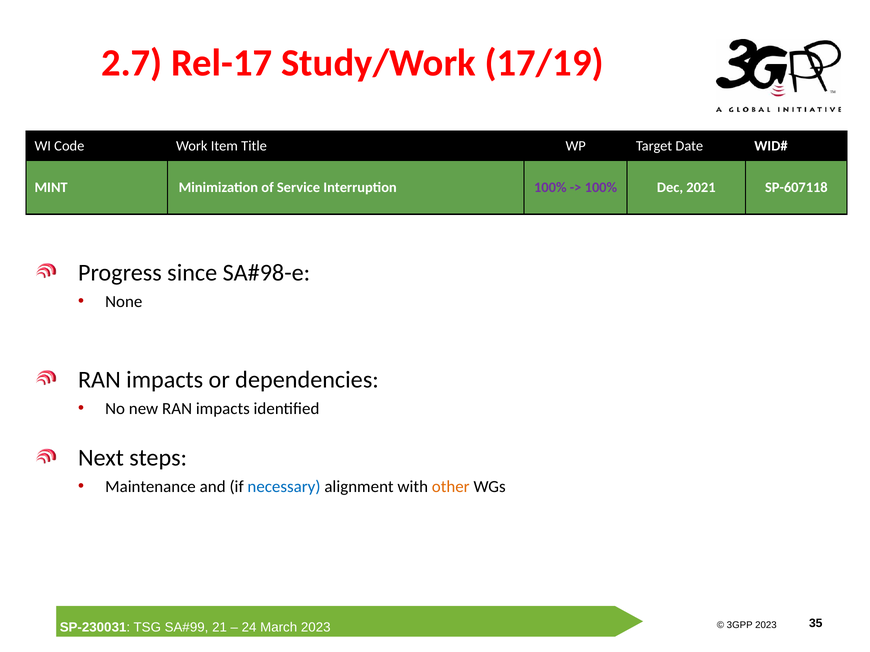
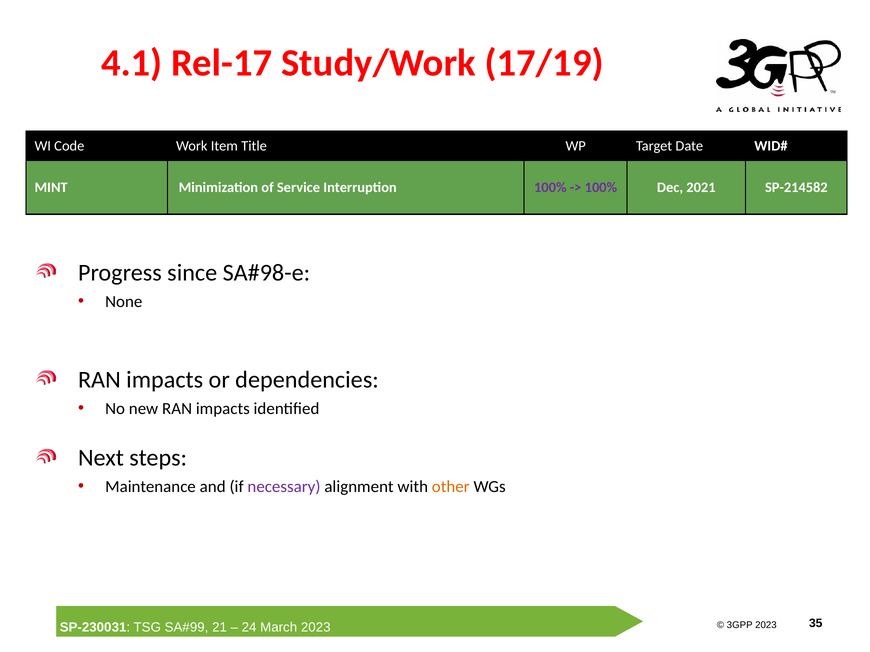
2.7: 2.7 -> 4.1
SP-607118: SP-607118 -> SP-214582
necessary colour: blue -> purple
